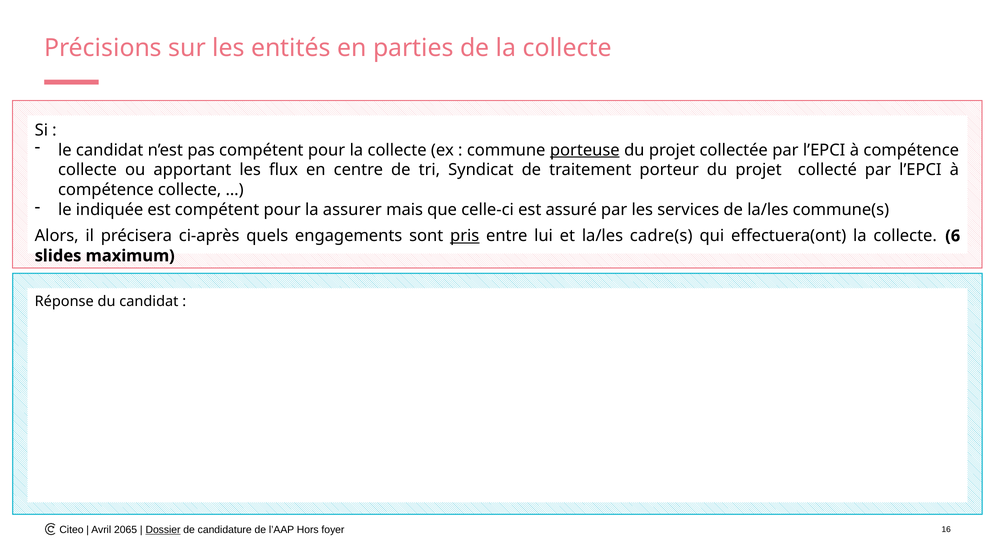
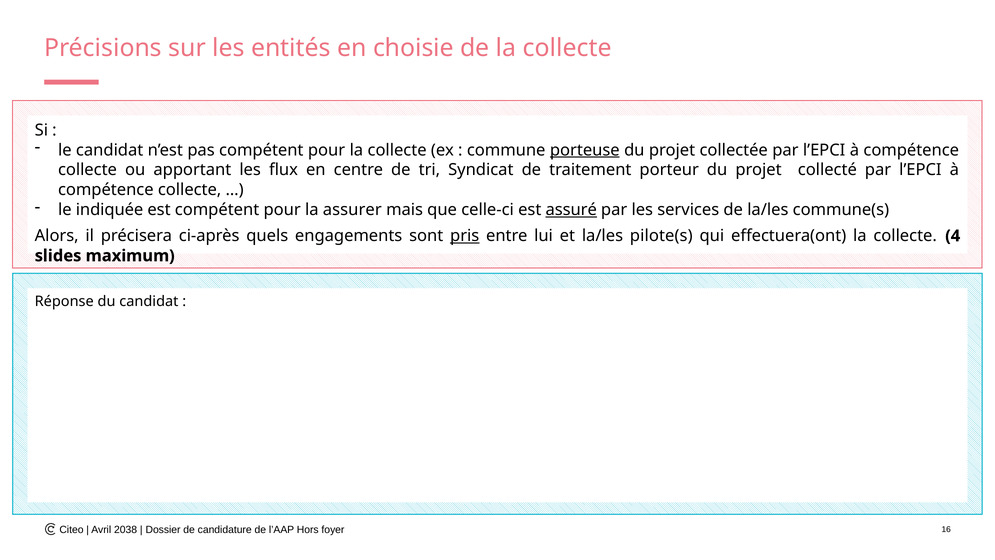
parties: parties -> choisie
assuré underline: none -> present
cadre(s: cadre(s -> pilote(s
6: 6 -> 4
2065: 2065 -> 2038
Dossier underline: present -> none
